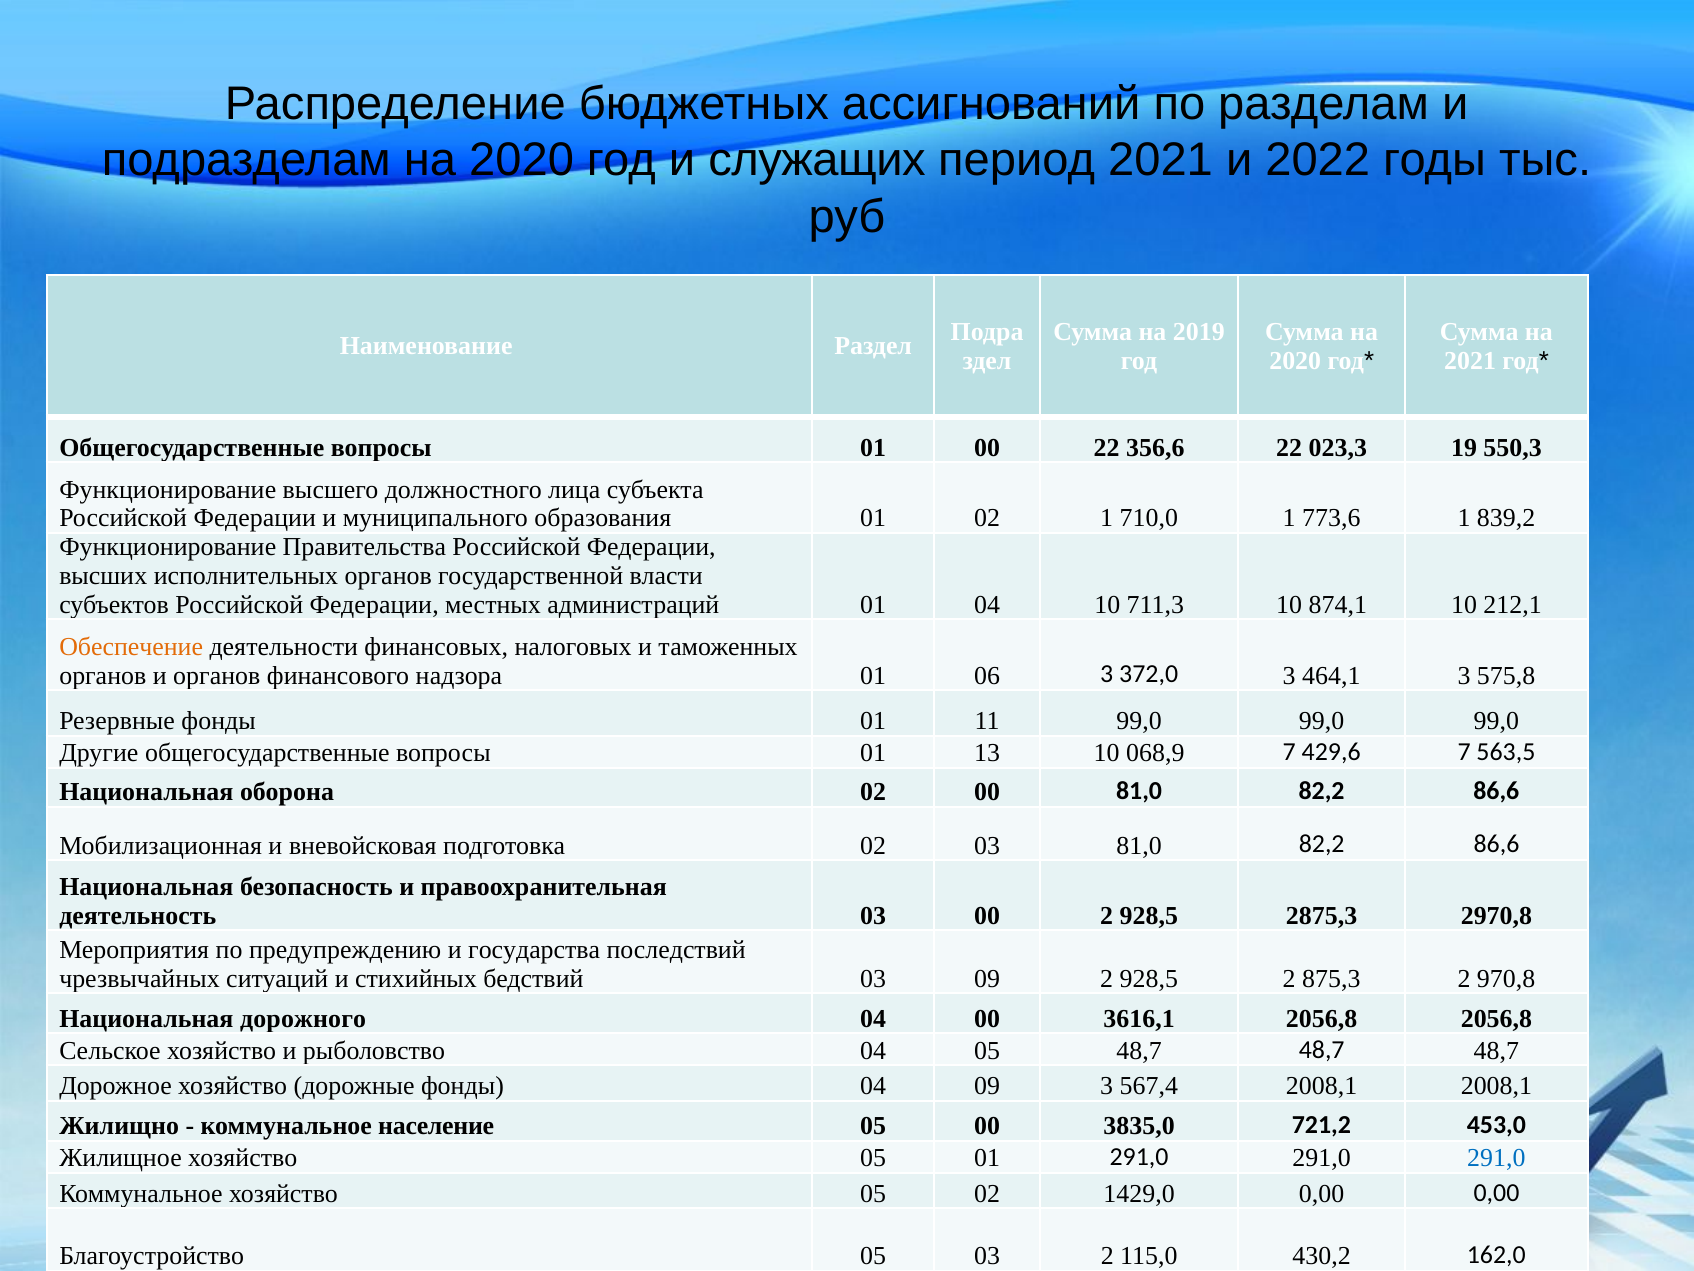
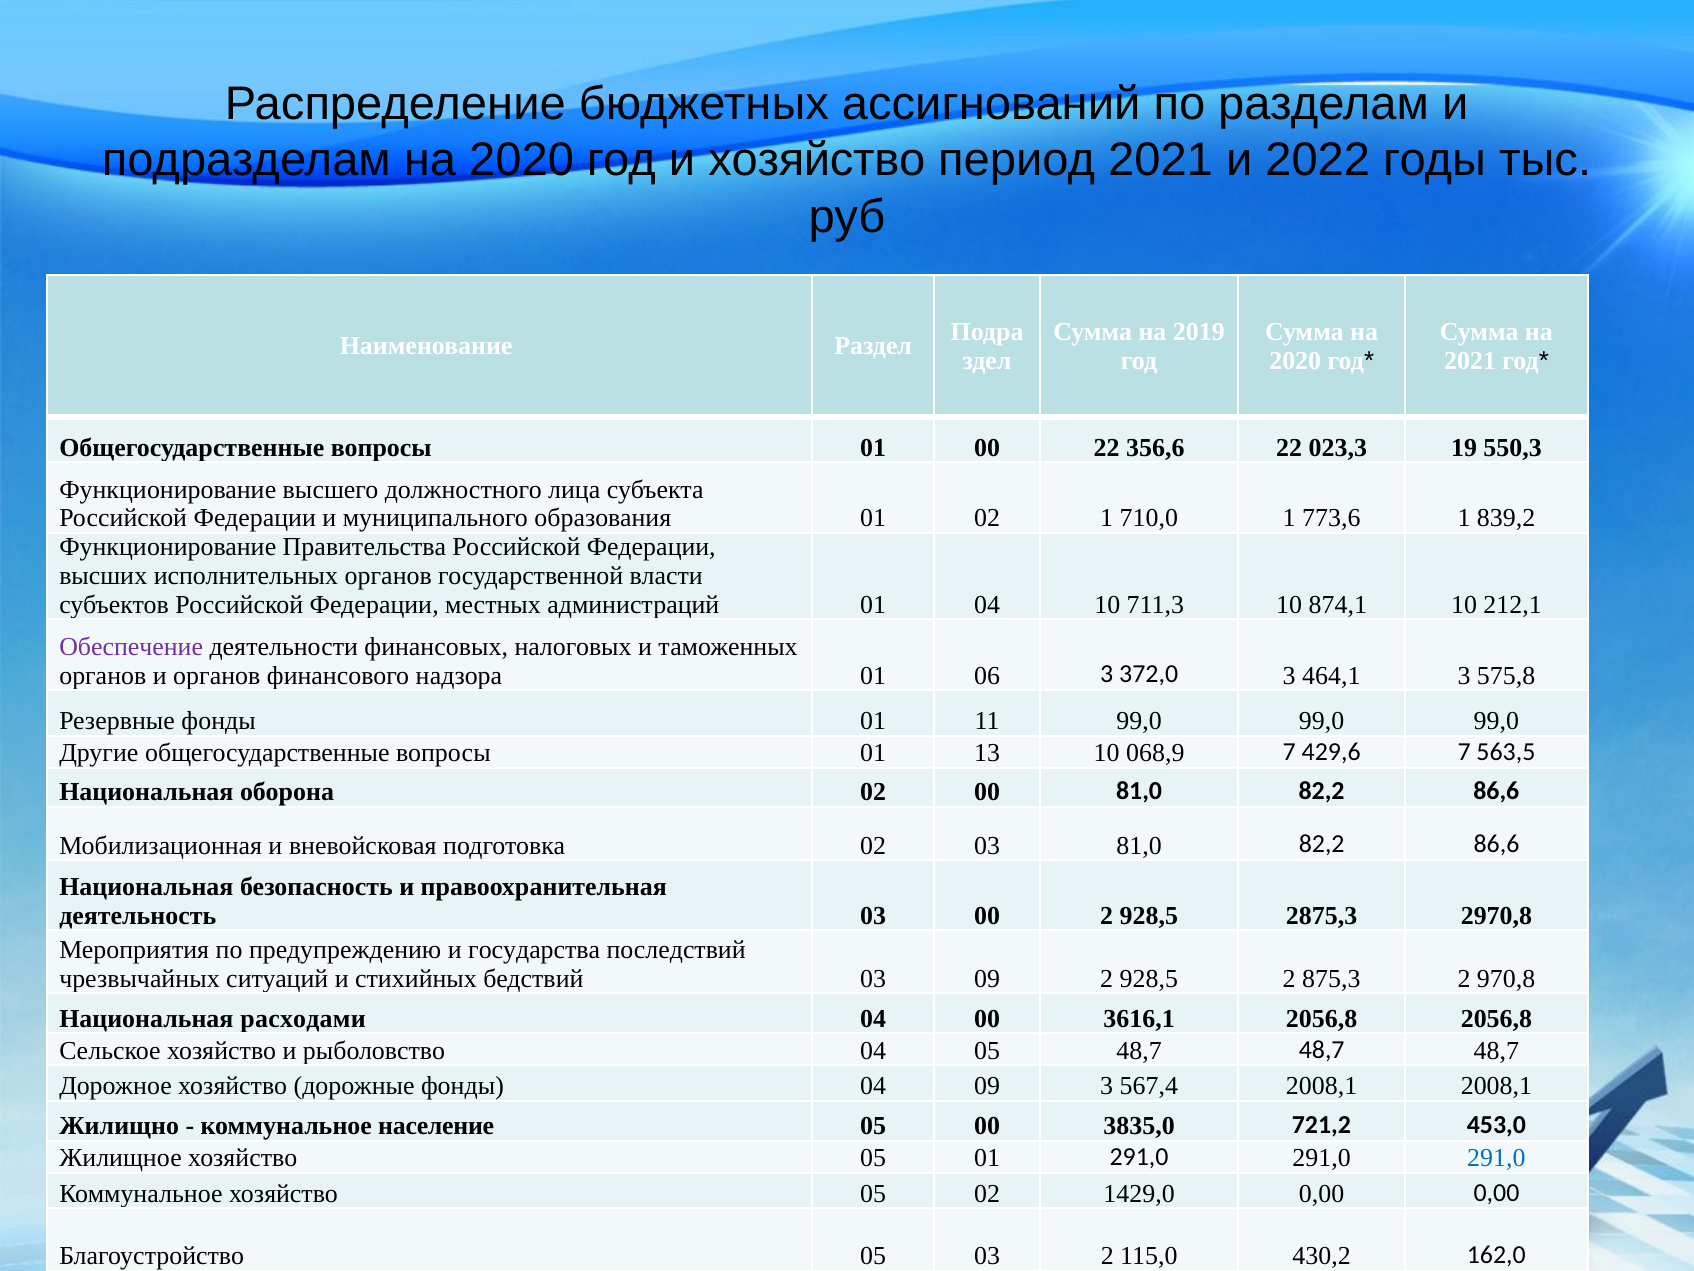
и служащих: служащих -> хозяйство
Обеспечение colour: orange -> purple
дорожного: дорожного -> расходами
